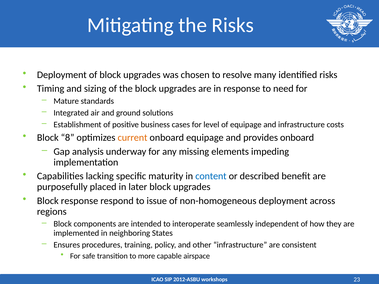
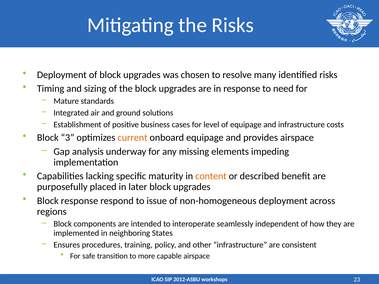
8: 8 -> 3
provides onboard: onboard -> airspace
content colour: blue -> orange
